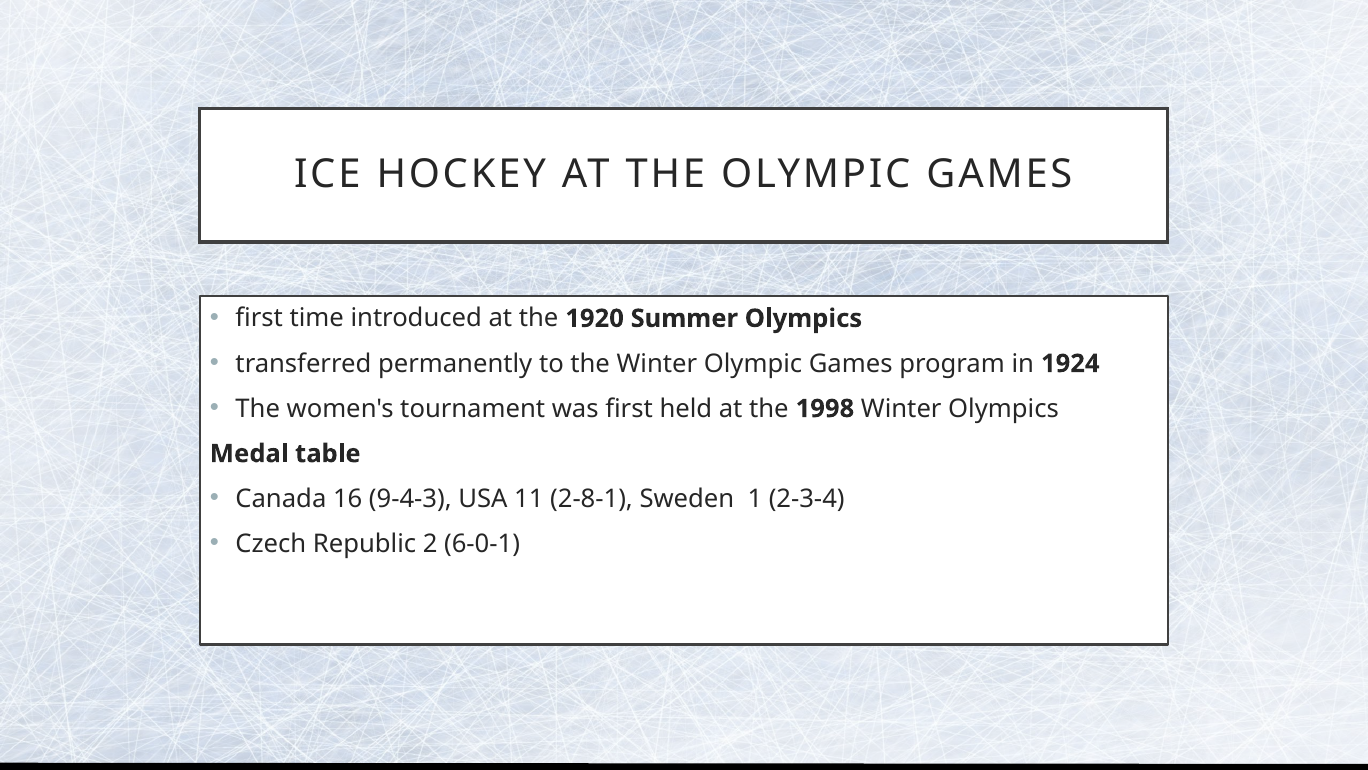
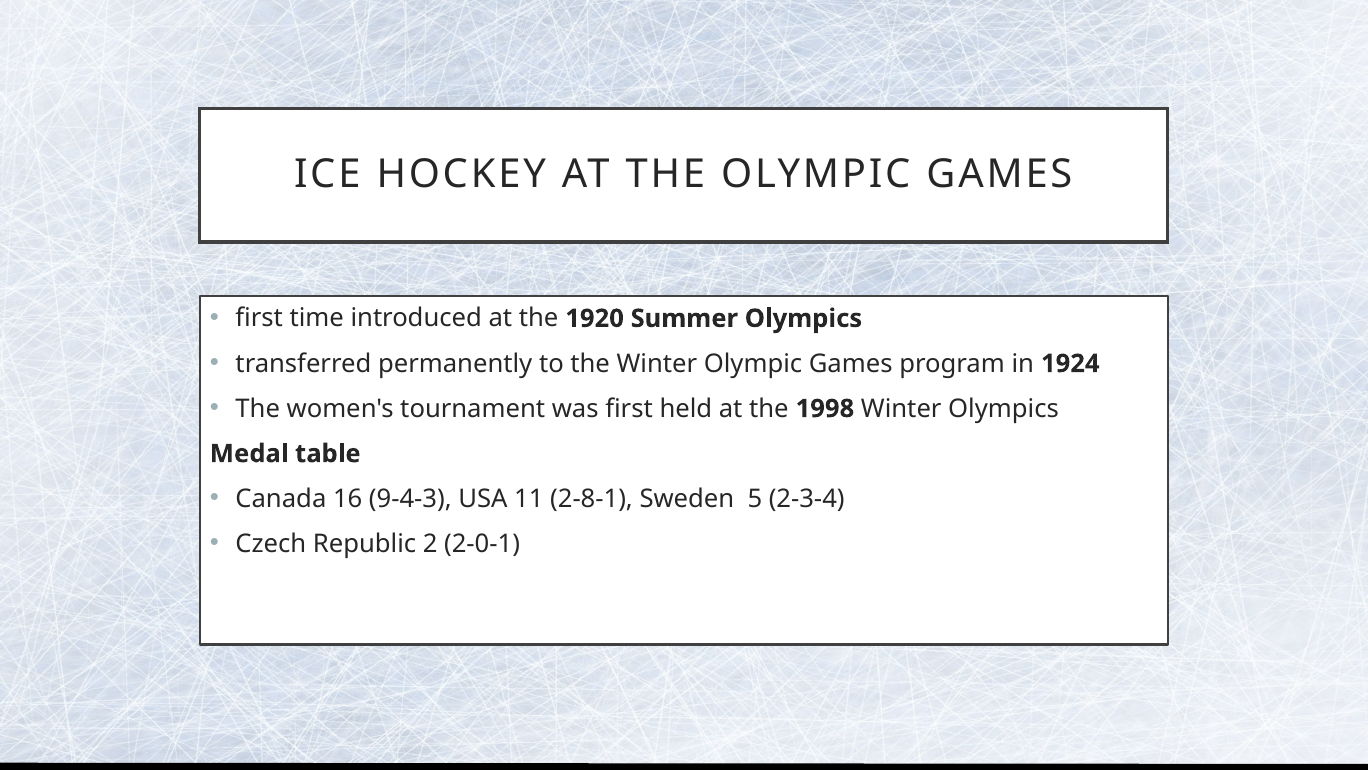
1: 1 -> 5
6-0-1: 6-0-1 -> 2-0-1
